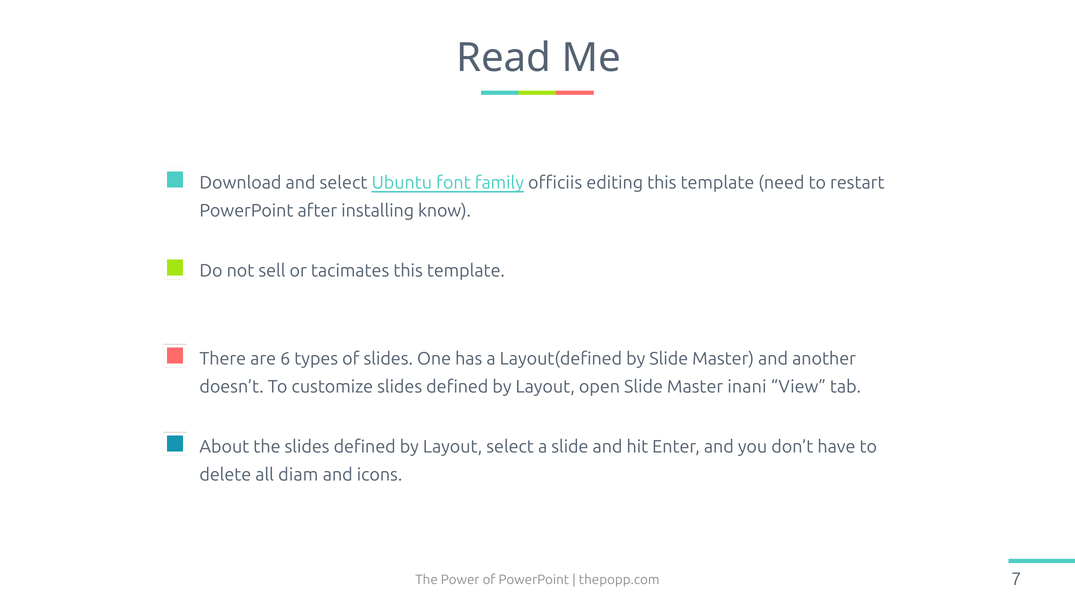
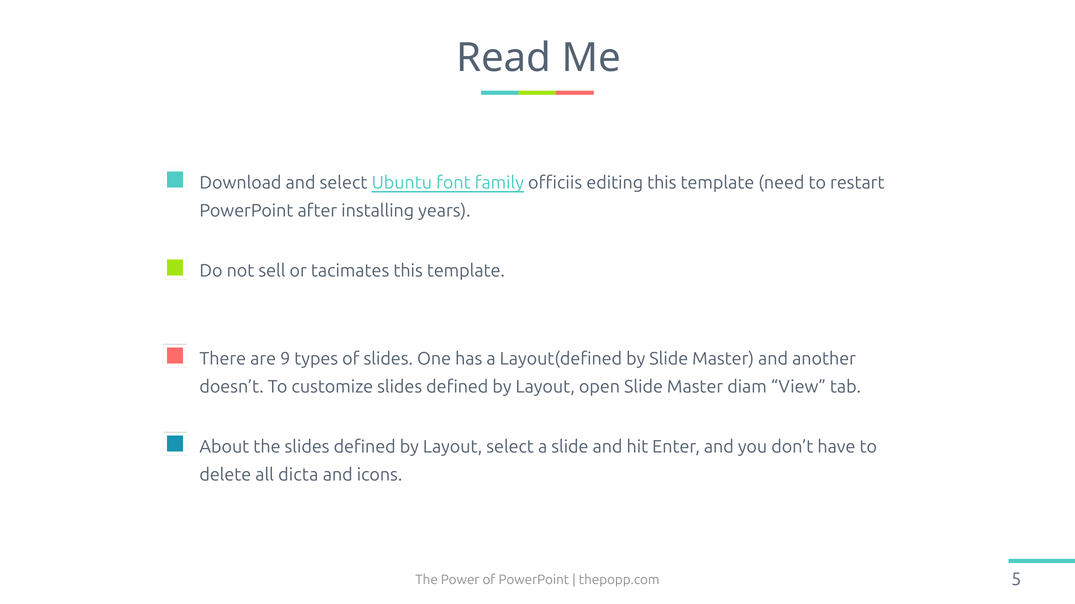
know: know -> years
6: 6 -> 9
inani: inani -> diam
diam: diam -> dicta
7: 7 -> 5
